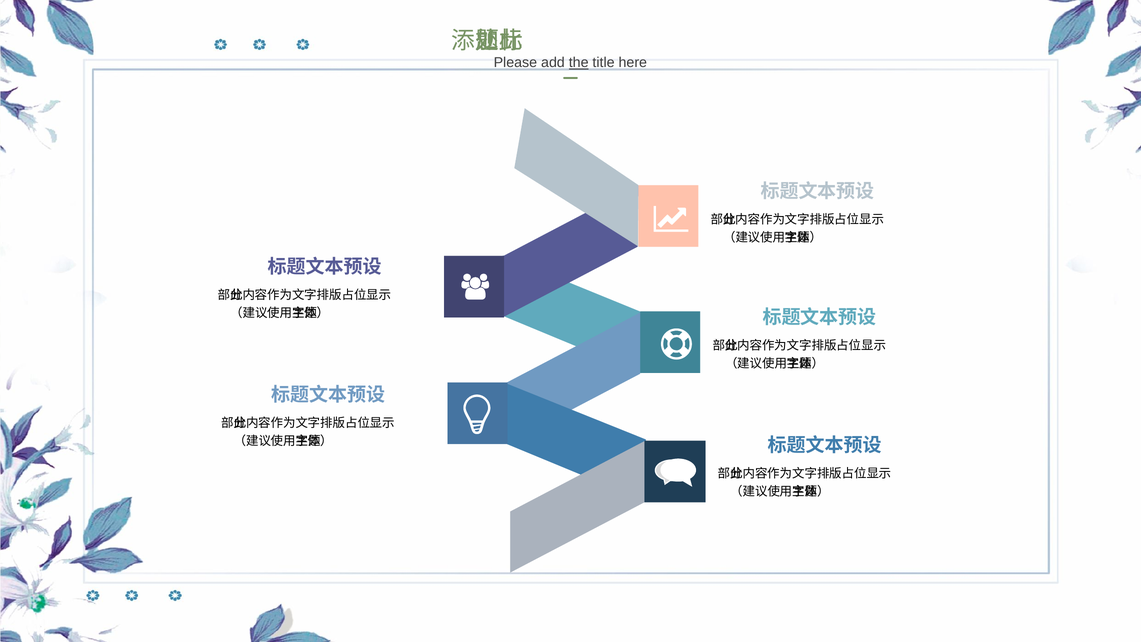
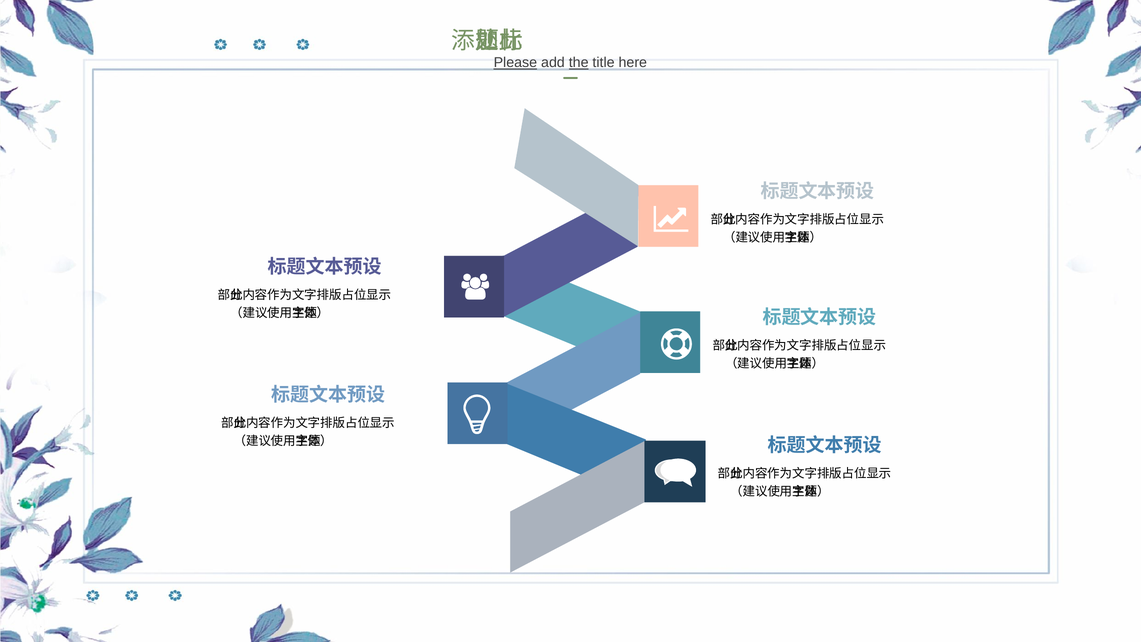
Please underline: none -> present
